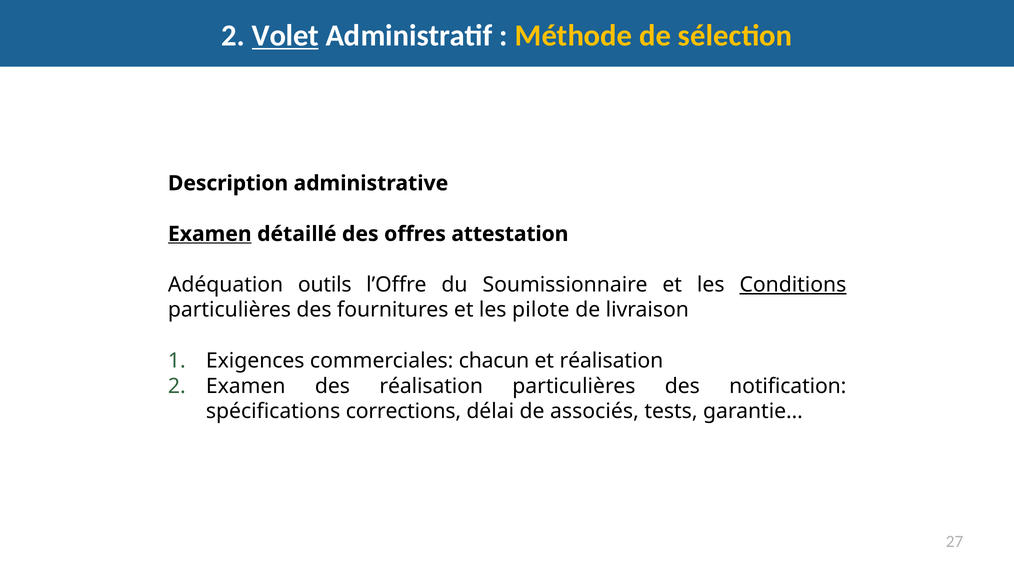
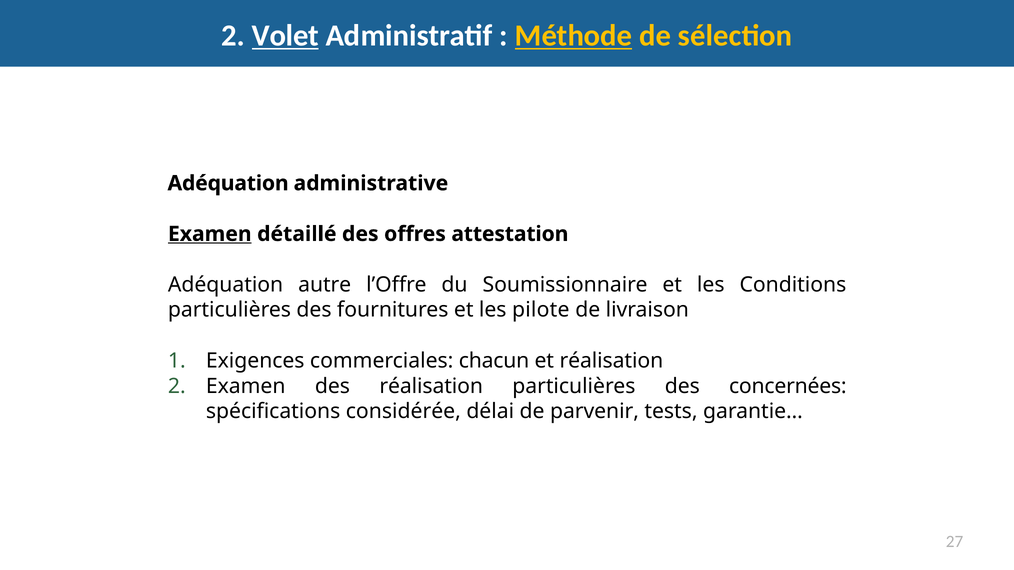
Méthode underline: none -> present
Description at (228, 183): Description -> Adéquation
outils: outils -> autre
Conditions underline: present -> none
notification: notification -> concernées
corrections: corrections -> considérée
associés: associés -> parvenir
